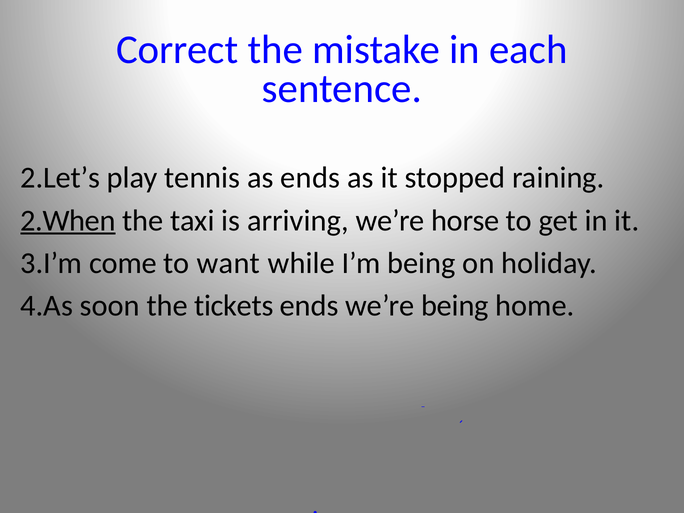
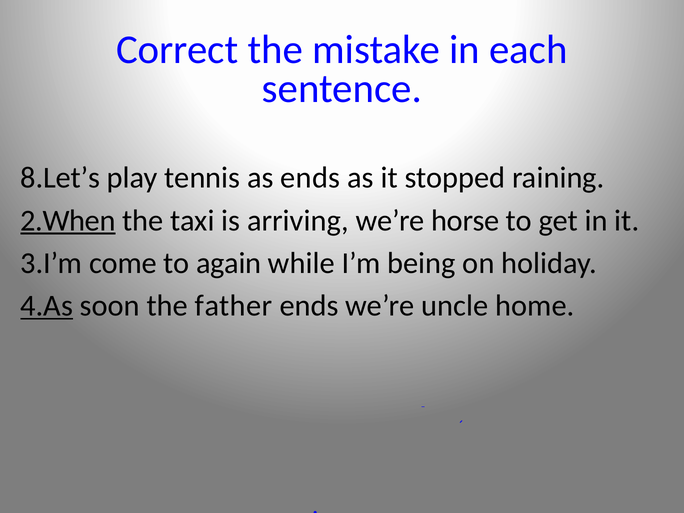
2.Let’s: 2.Let’s -> 8.Let’s
want: want -> again
4.As underline: none -> present
tickets: tickets -> father
we’re being: being -> uncle
